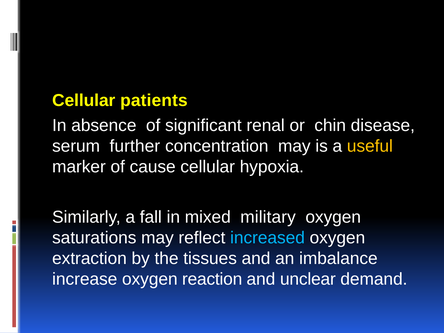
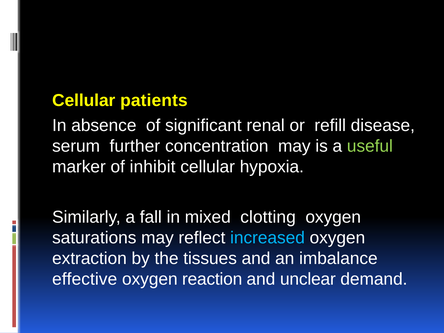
chin: chin -> refill
useful colour: yellow -> light green
cause: cause -> inhibit
military: military -> clotting
increase: increase -> effective
